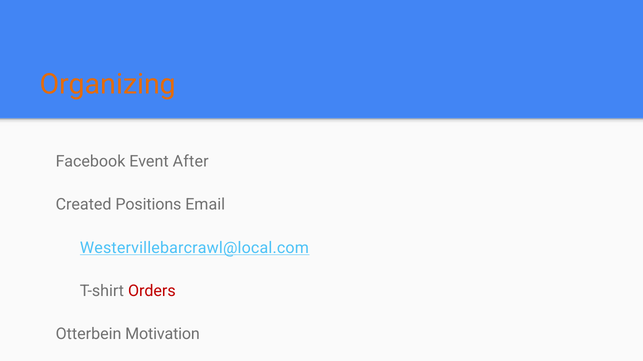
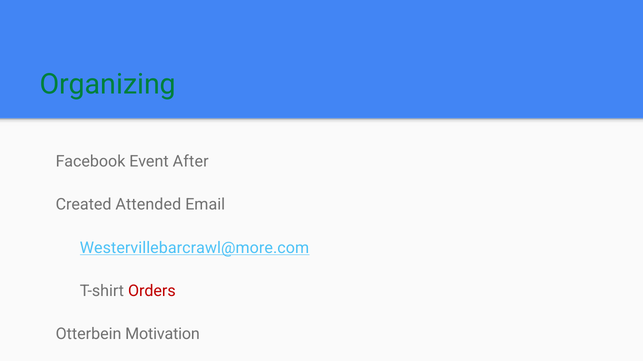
Organizing colour: orange -> green
Positions: Positions -> Attended
Westervillebarcrawl@local.com: Westervillebarcrawl@local.com -> Westervillebarcrawl@more.com
